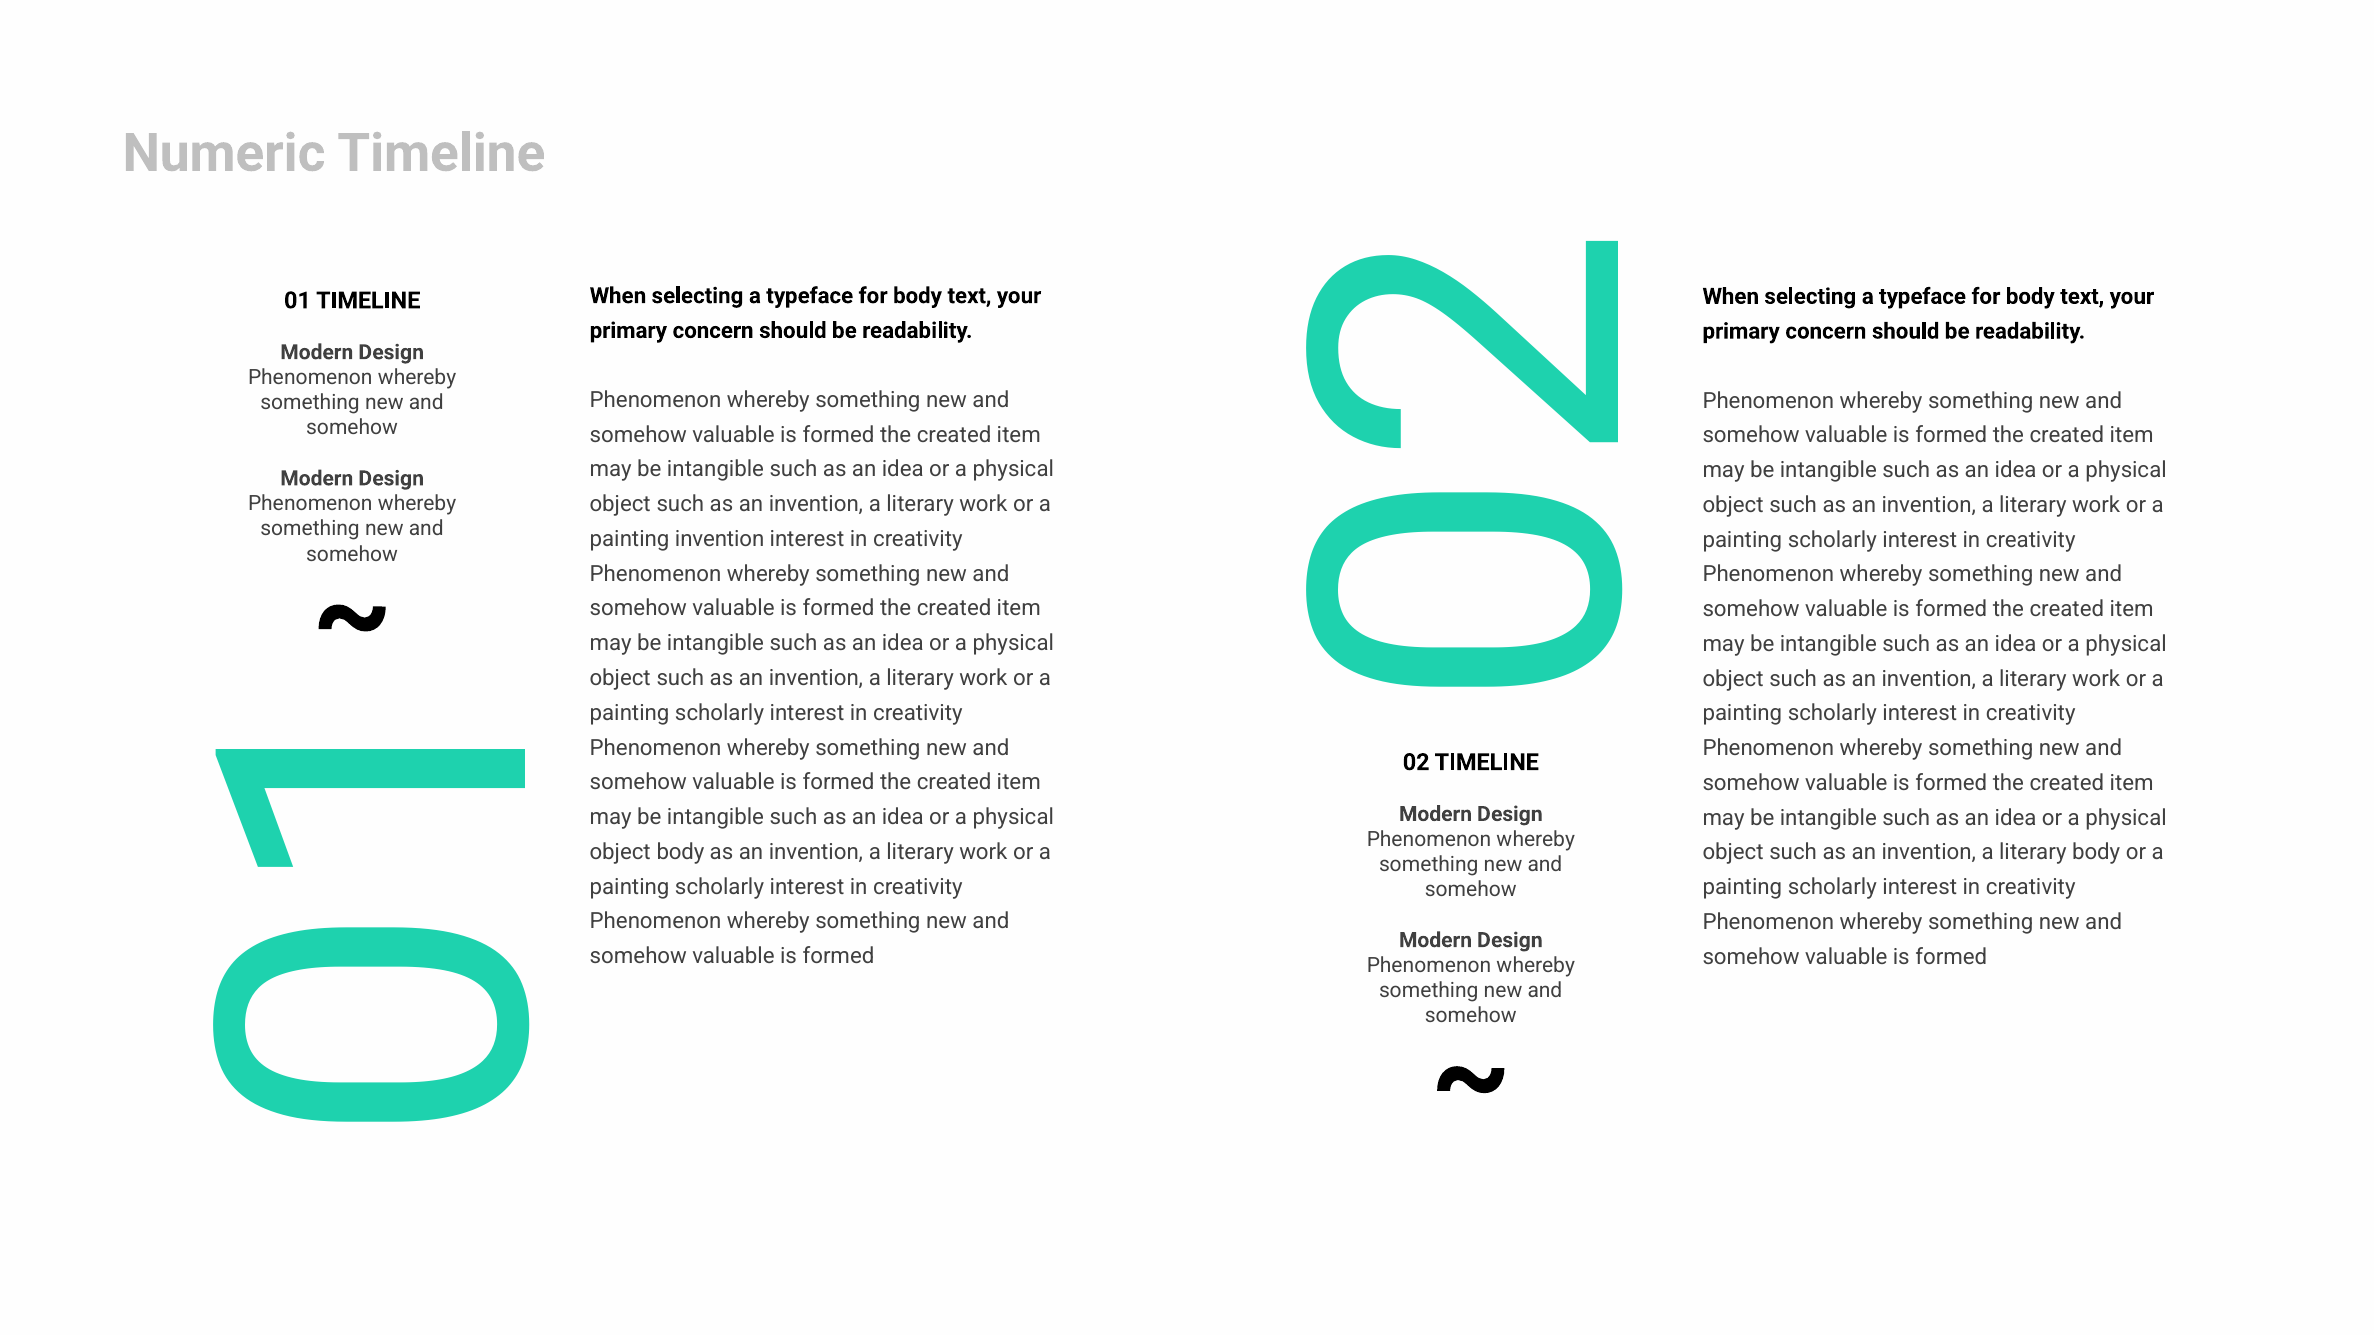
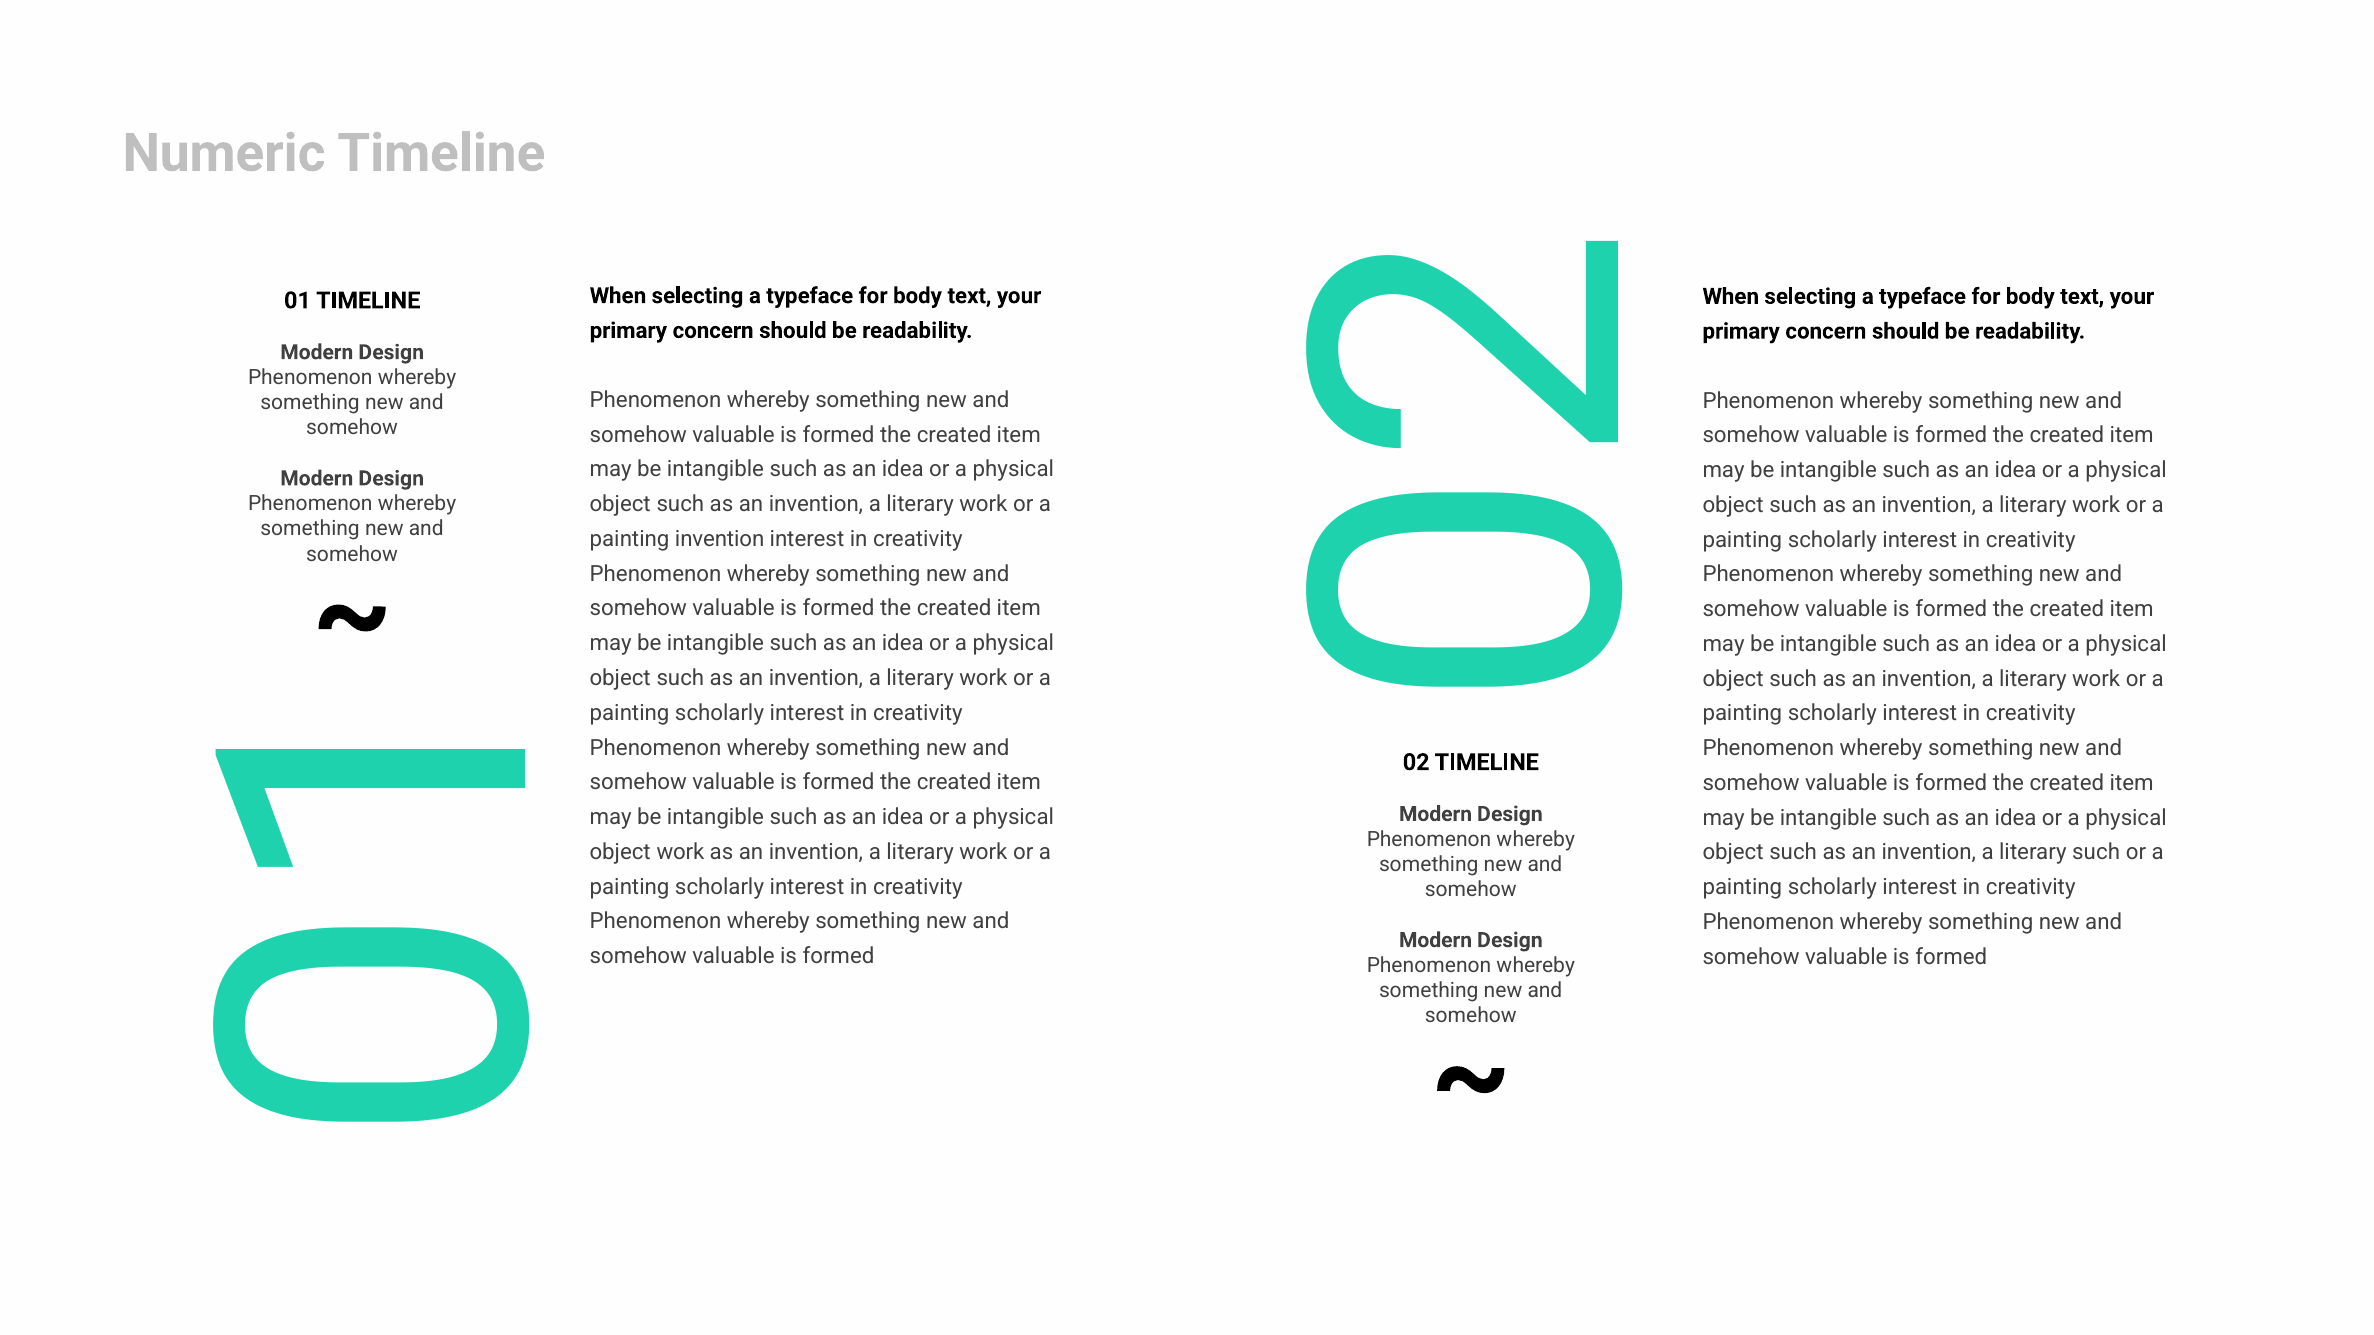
body at (680, 852): body -> work
literary body: body -> such
